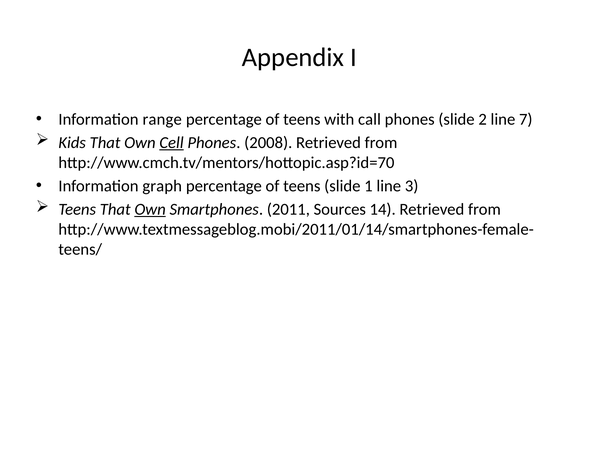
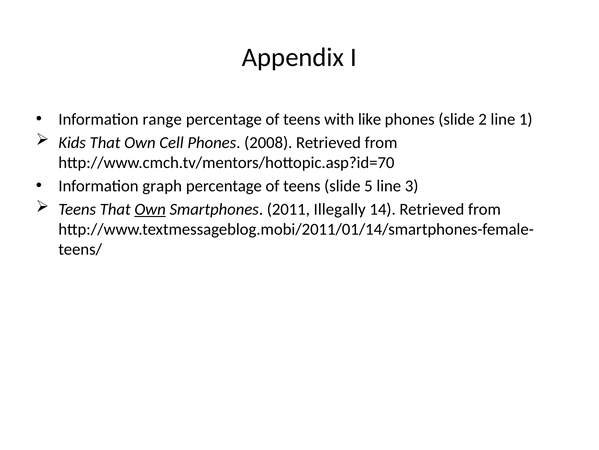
call: call -> like
7: 7 -> 1
Cell underline: present -> none
1: 1 -> 5
Sources: Sources -> Illegally
